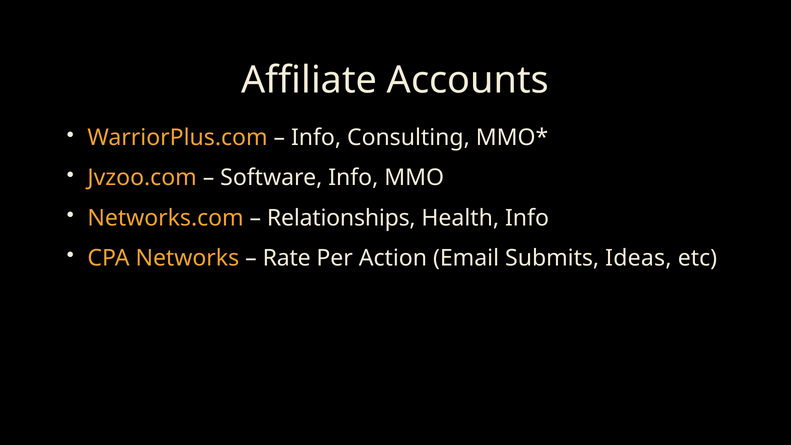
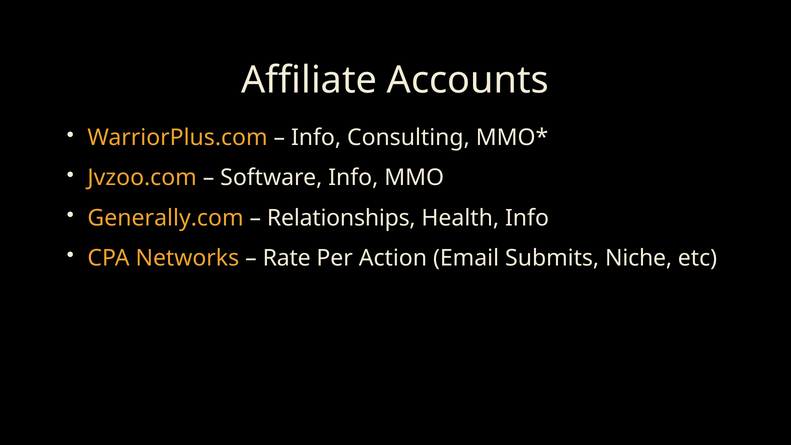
Networks.com: Networks.com -> Generally.com
Ideas: Ideas -> Niche
